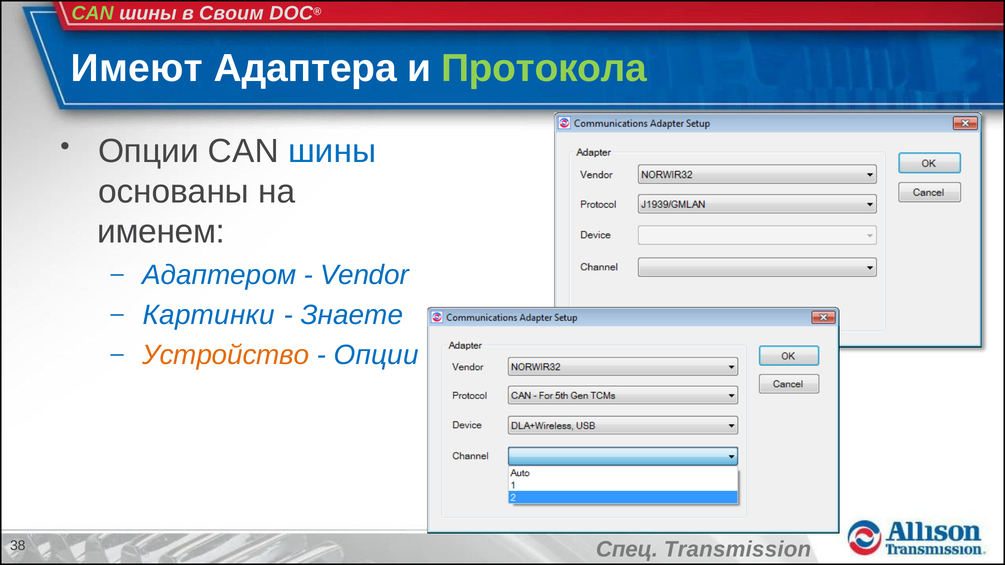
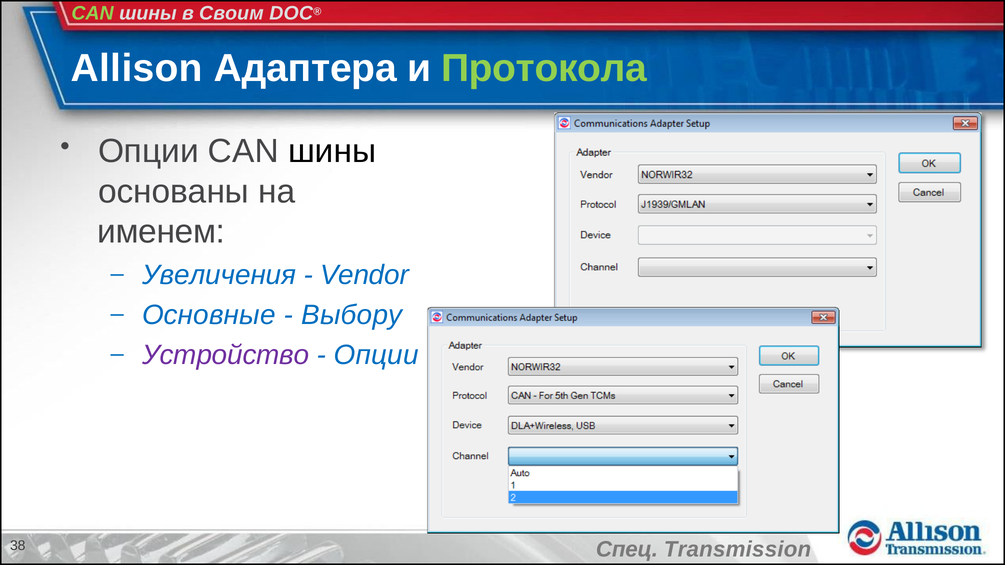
Имеют: Имеют -> Allison
шины at (332, 151) colour: blue -> black
Адаптером: Адаптером -> Увеличения
Картинки: Картинки -> Основные
Знаете: Знаете -> Выбору
Устройство colour: orange -> purple
